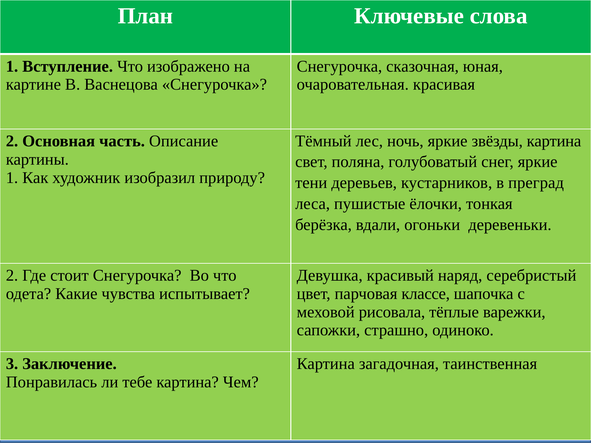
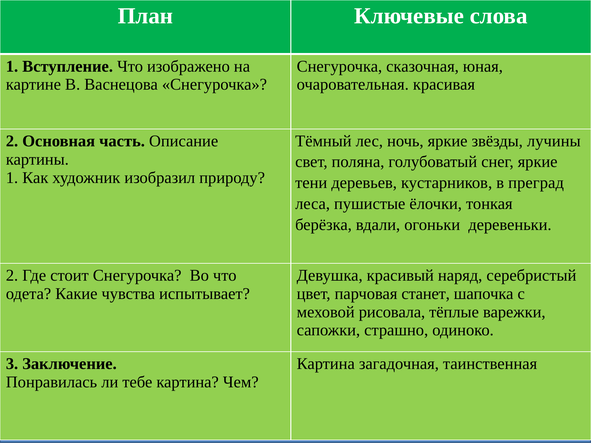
звёзды картина: картина -> лучины
классе: классе -> станет
